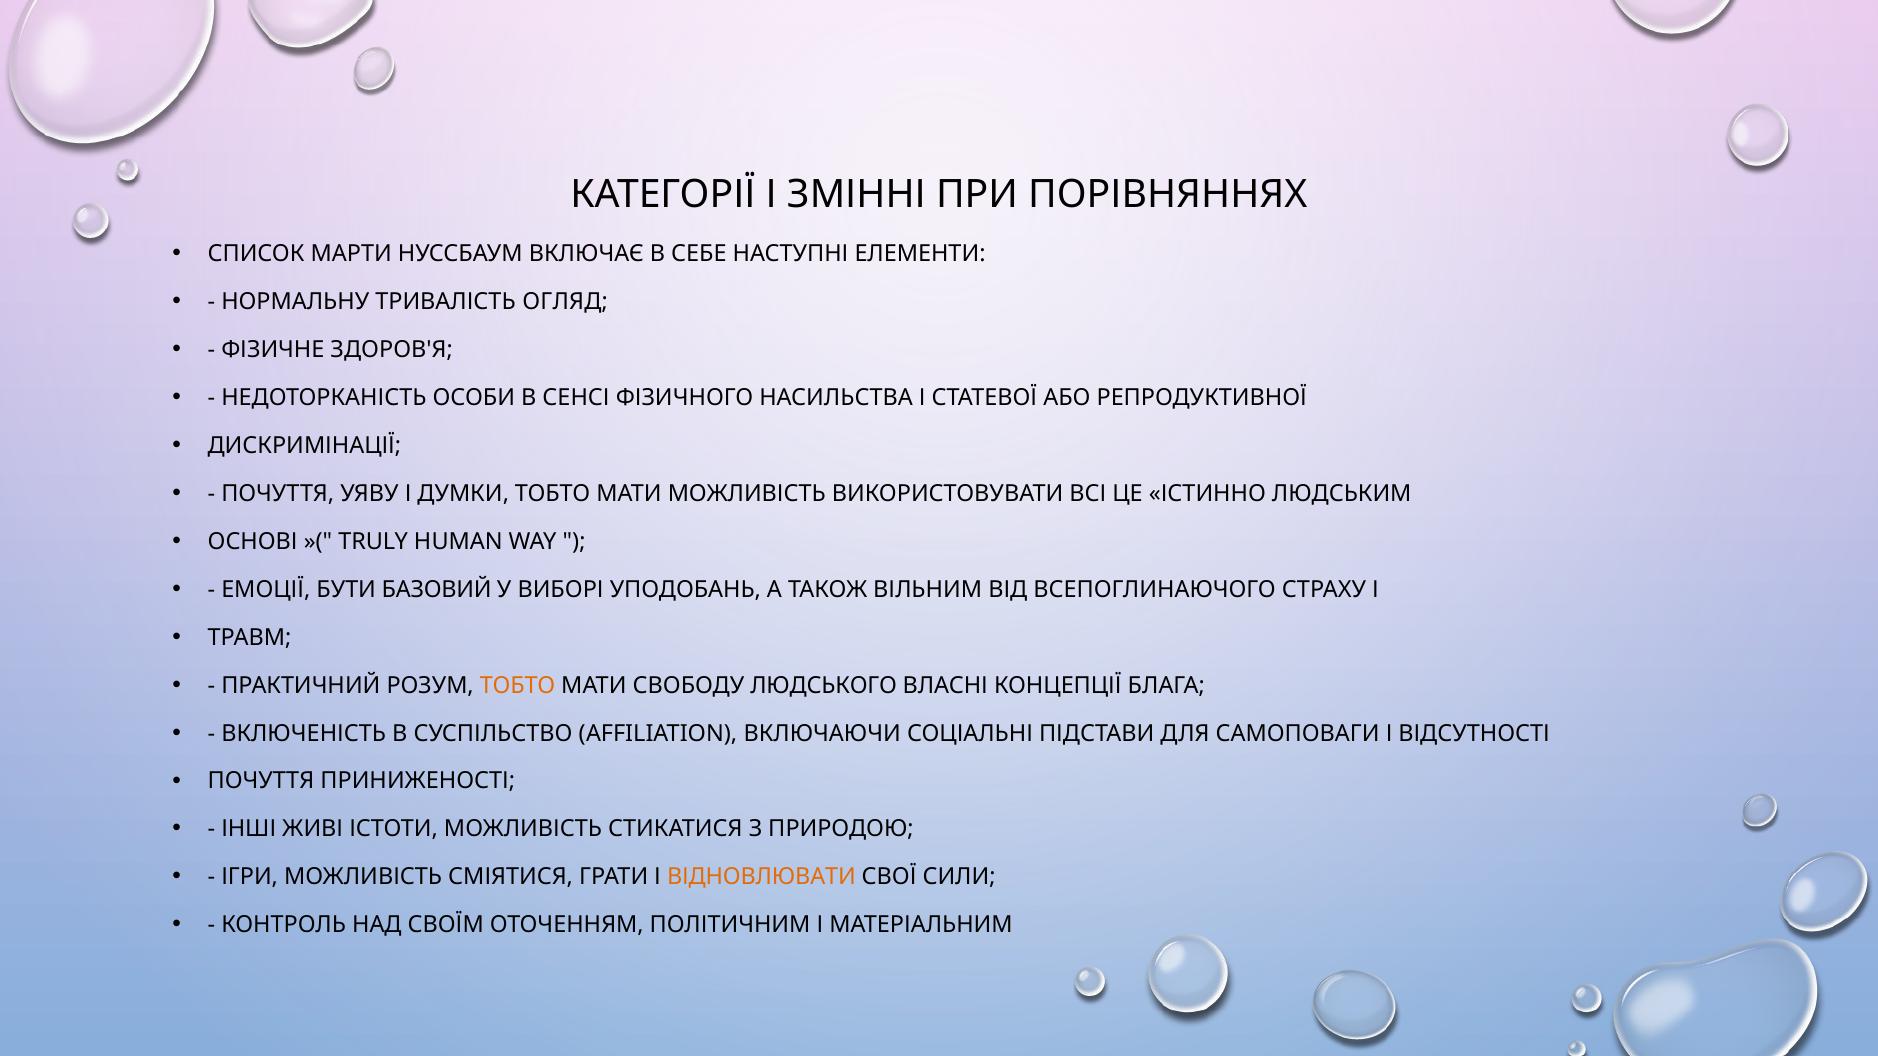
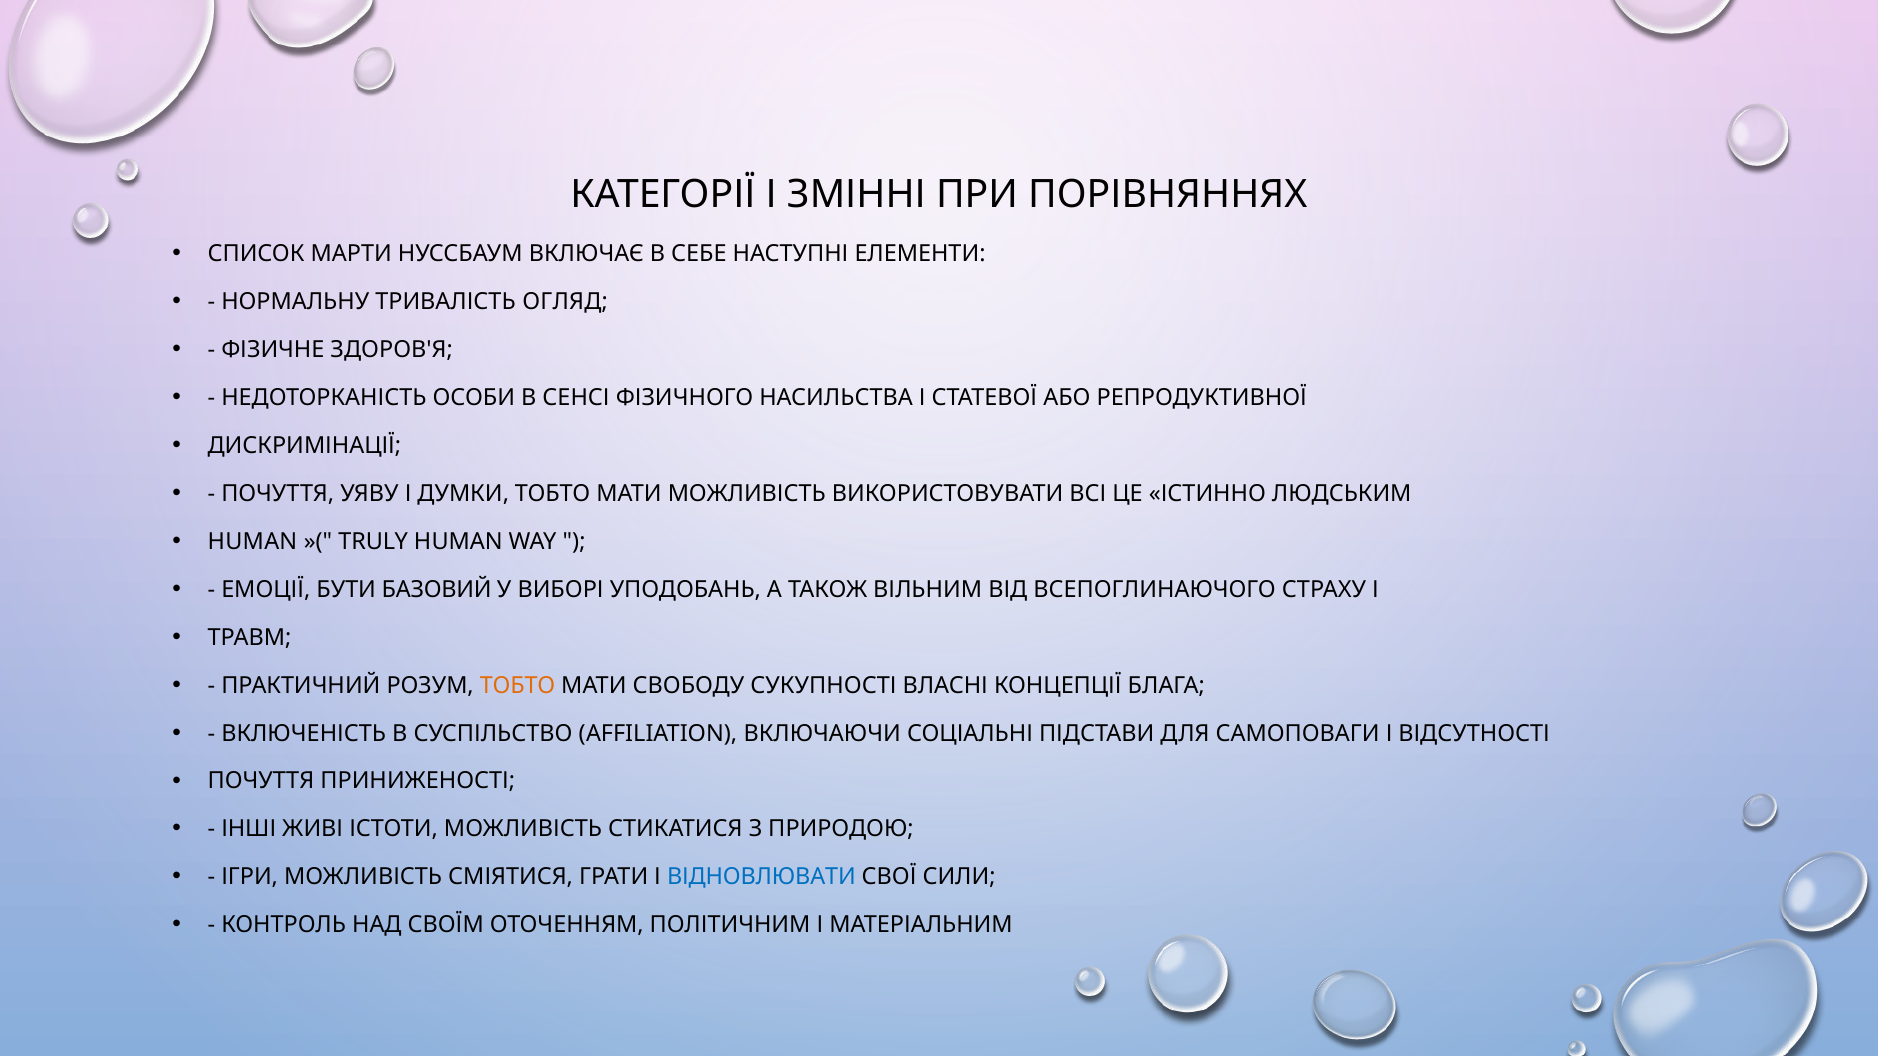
ОСНОВІ at (253, 542): ОСНОВІ -> HUMAN
ЛЮДСЬКОГО: ЛЮДСЬКОГО -> СУКУПНОСТІ
ВІДНОВЛЮВАТИ colour: orange -> blue
